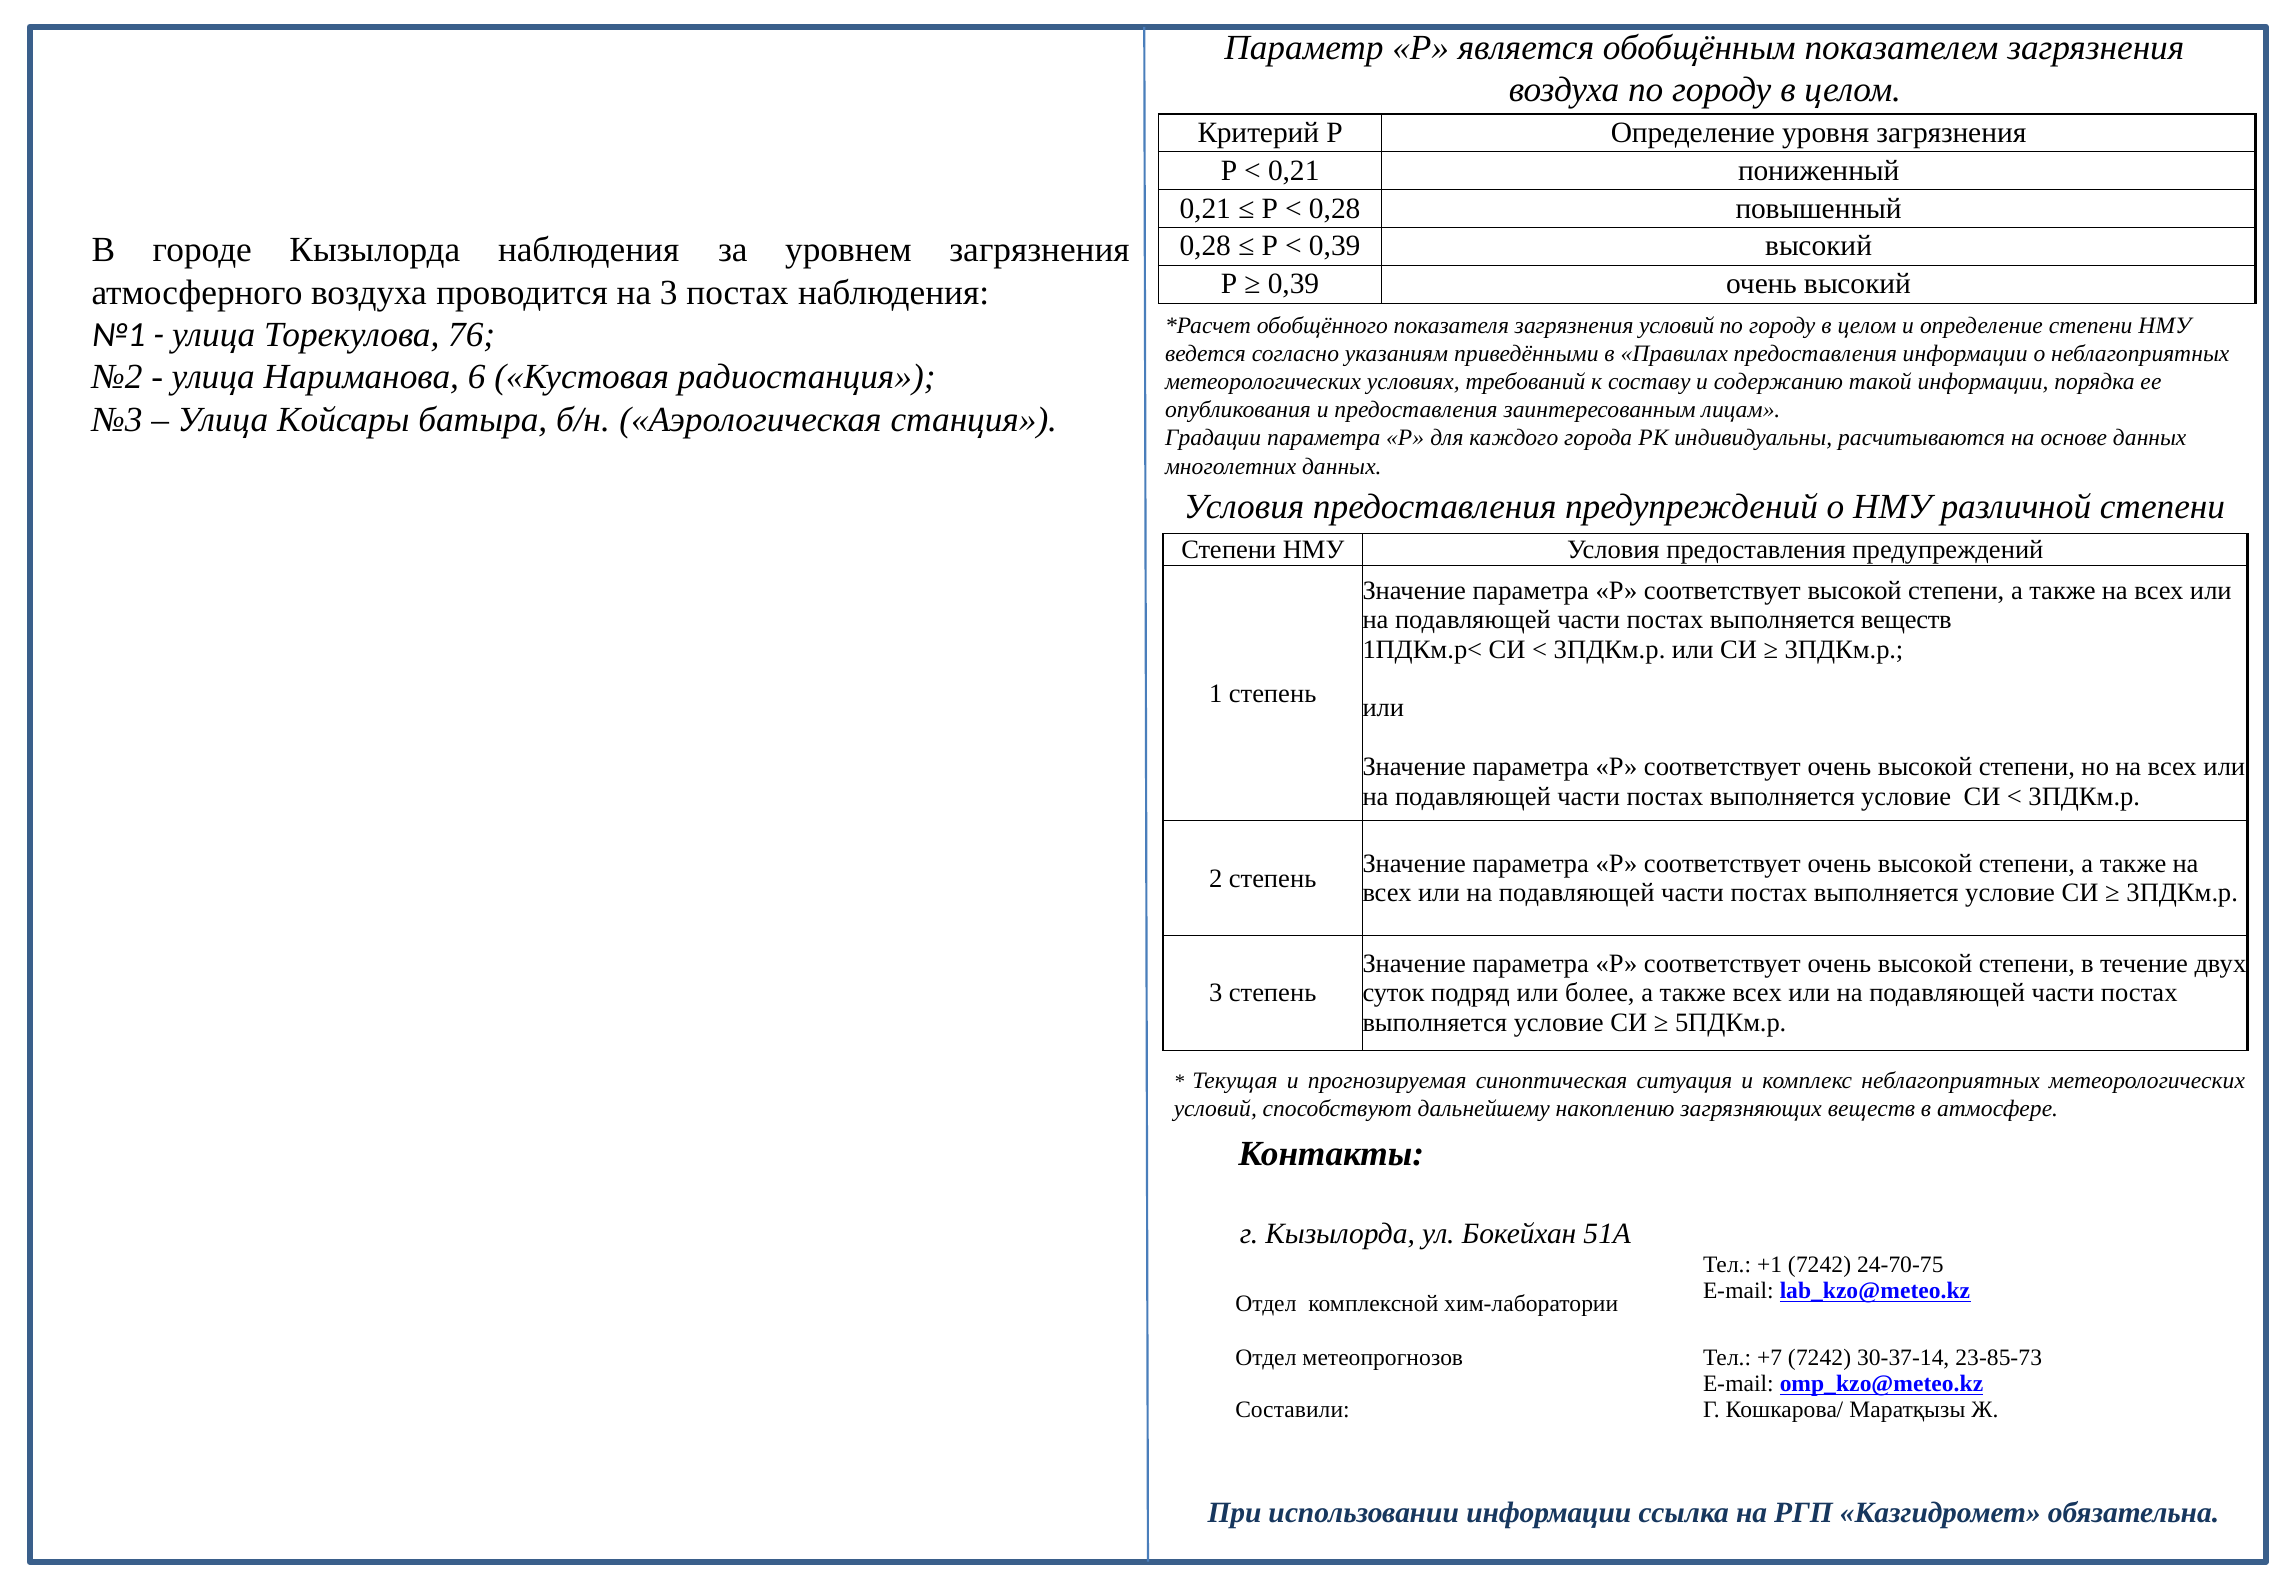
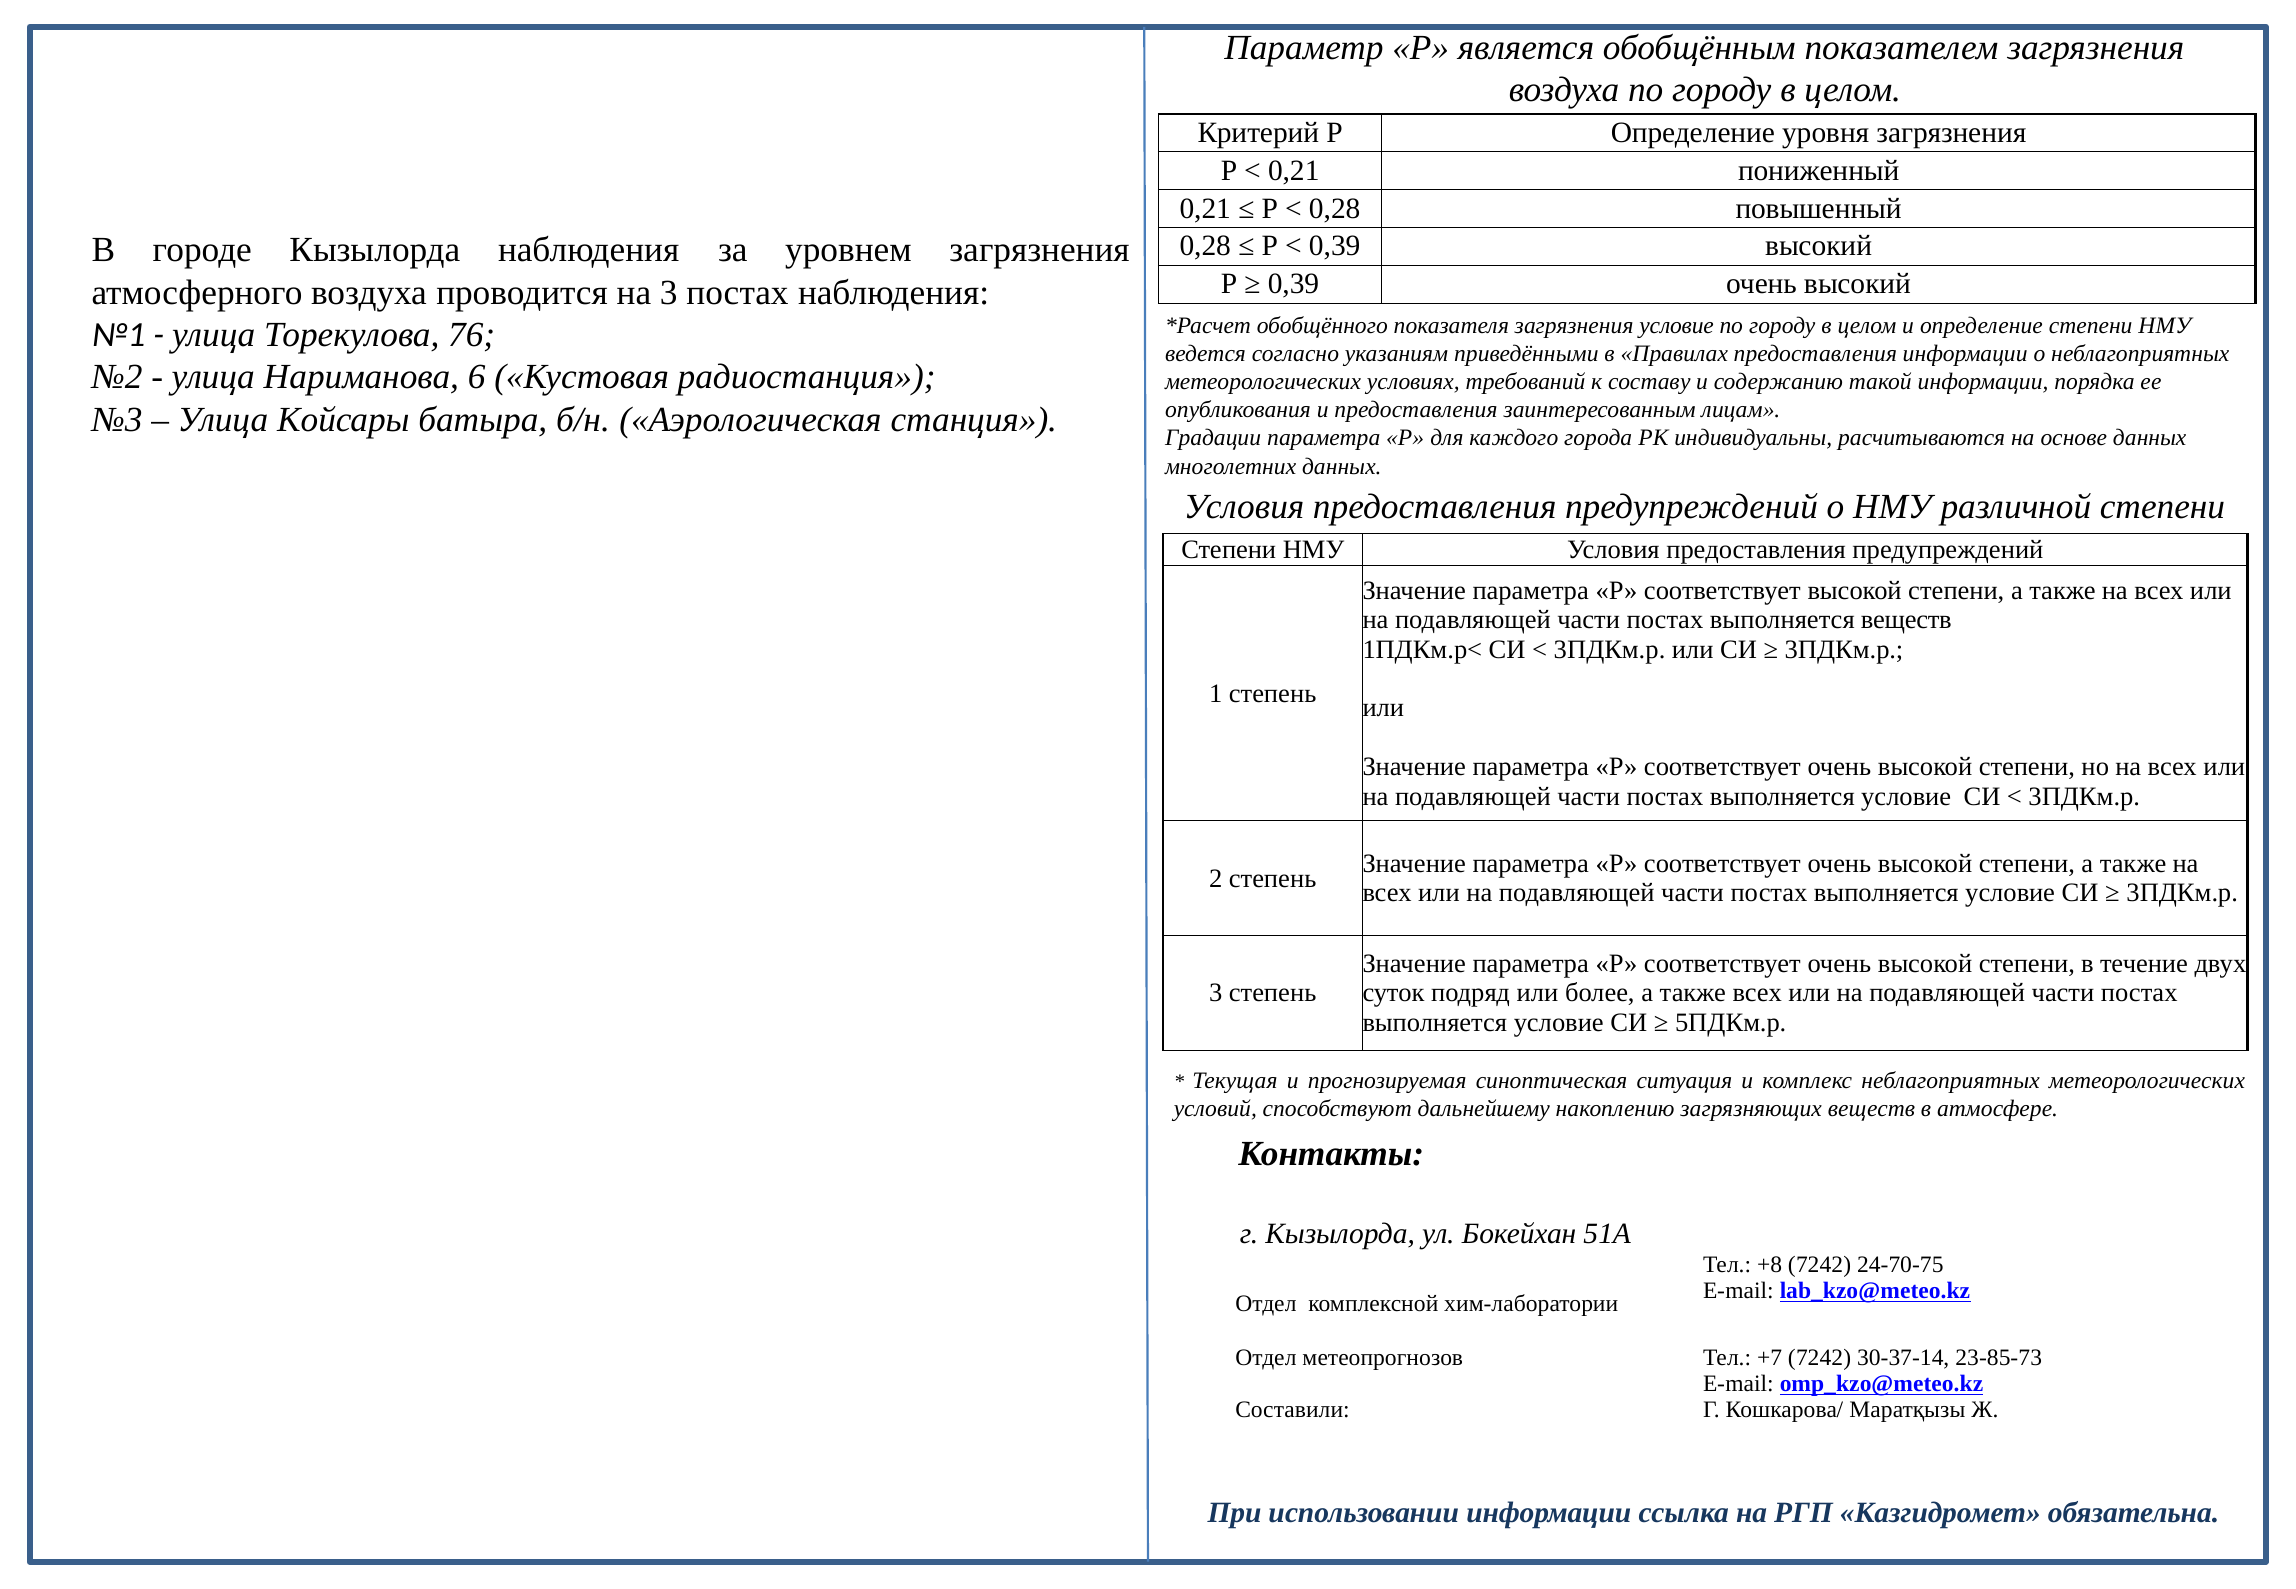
загрязнения условий: условий -> условие
+1: +1 -> +8
